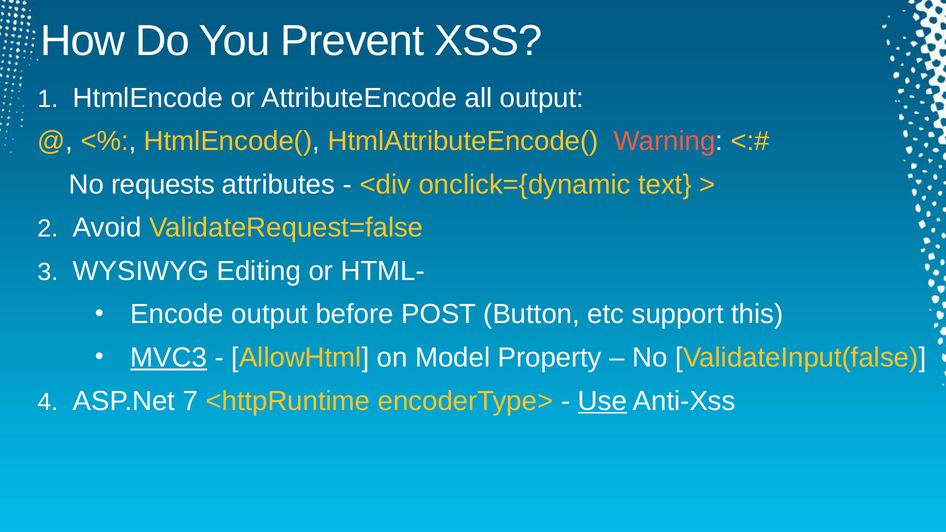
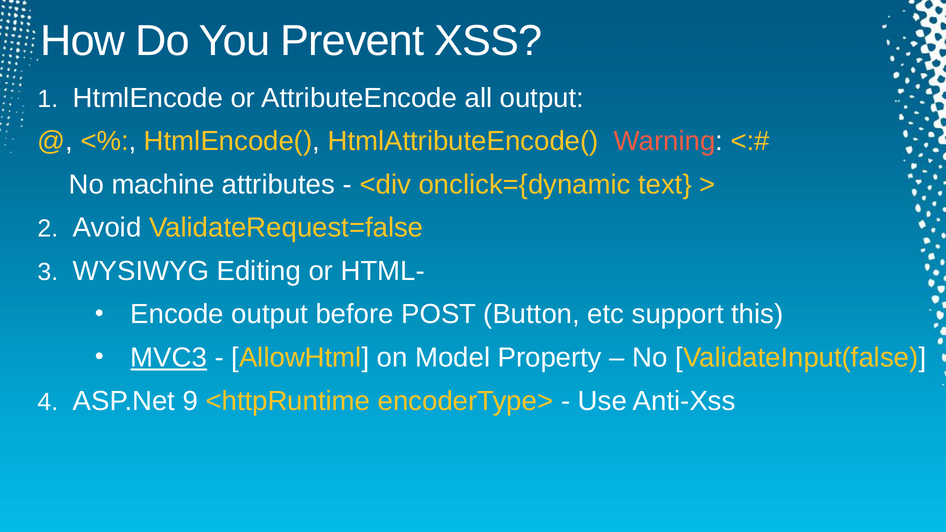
requests: requests -> machine
7: 7 -> 9
Use underline: present -> none
